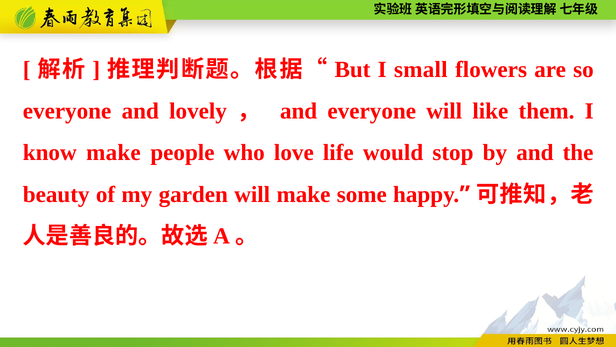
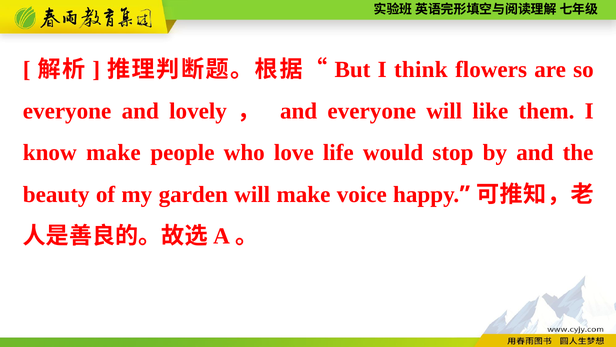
small: small -> think
some: some -> voice
